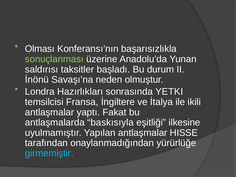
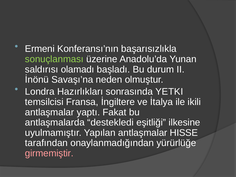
Olması: Olması -> Ermeni
taksitler: taksitler -> olamadı
baskısıyla: baskısıyla -> destekledi
girmemiştir colour: light blue -> pink
